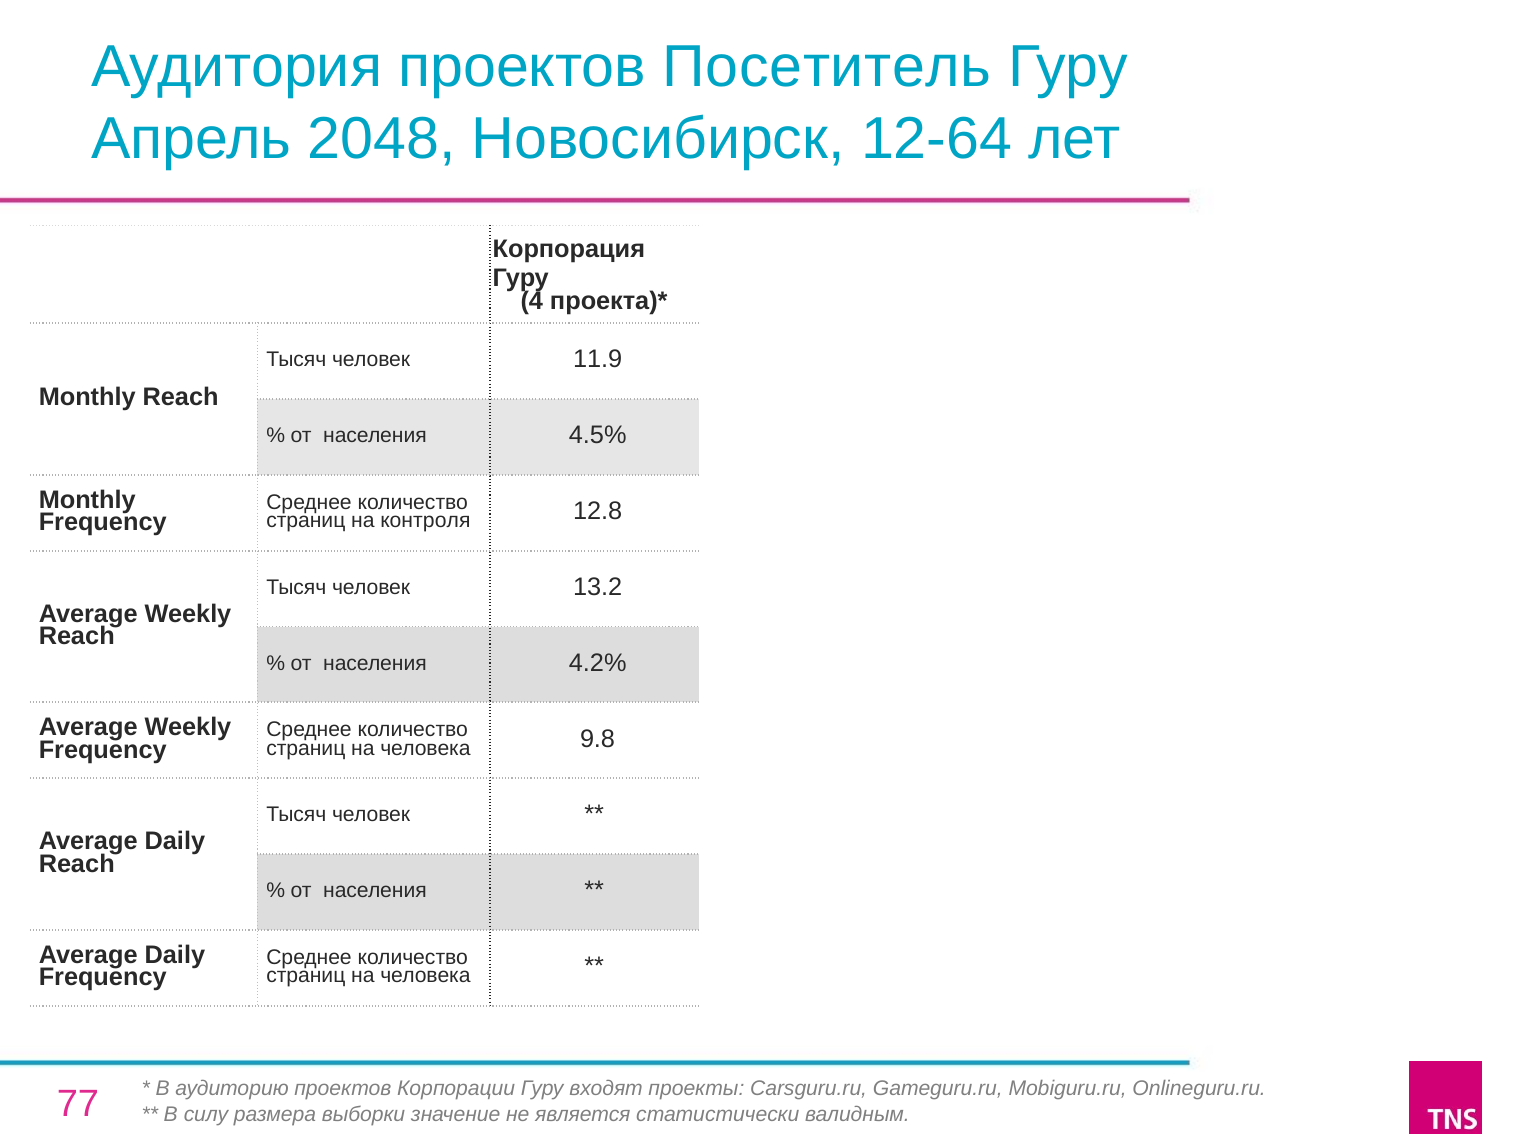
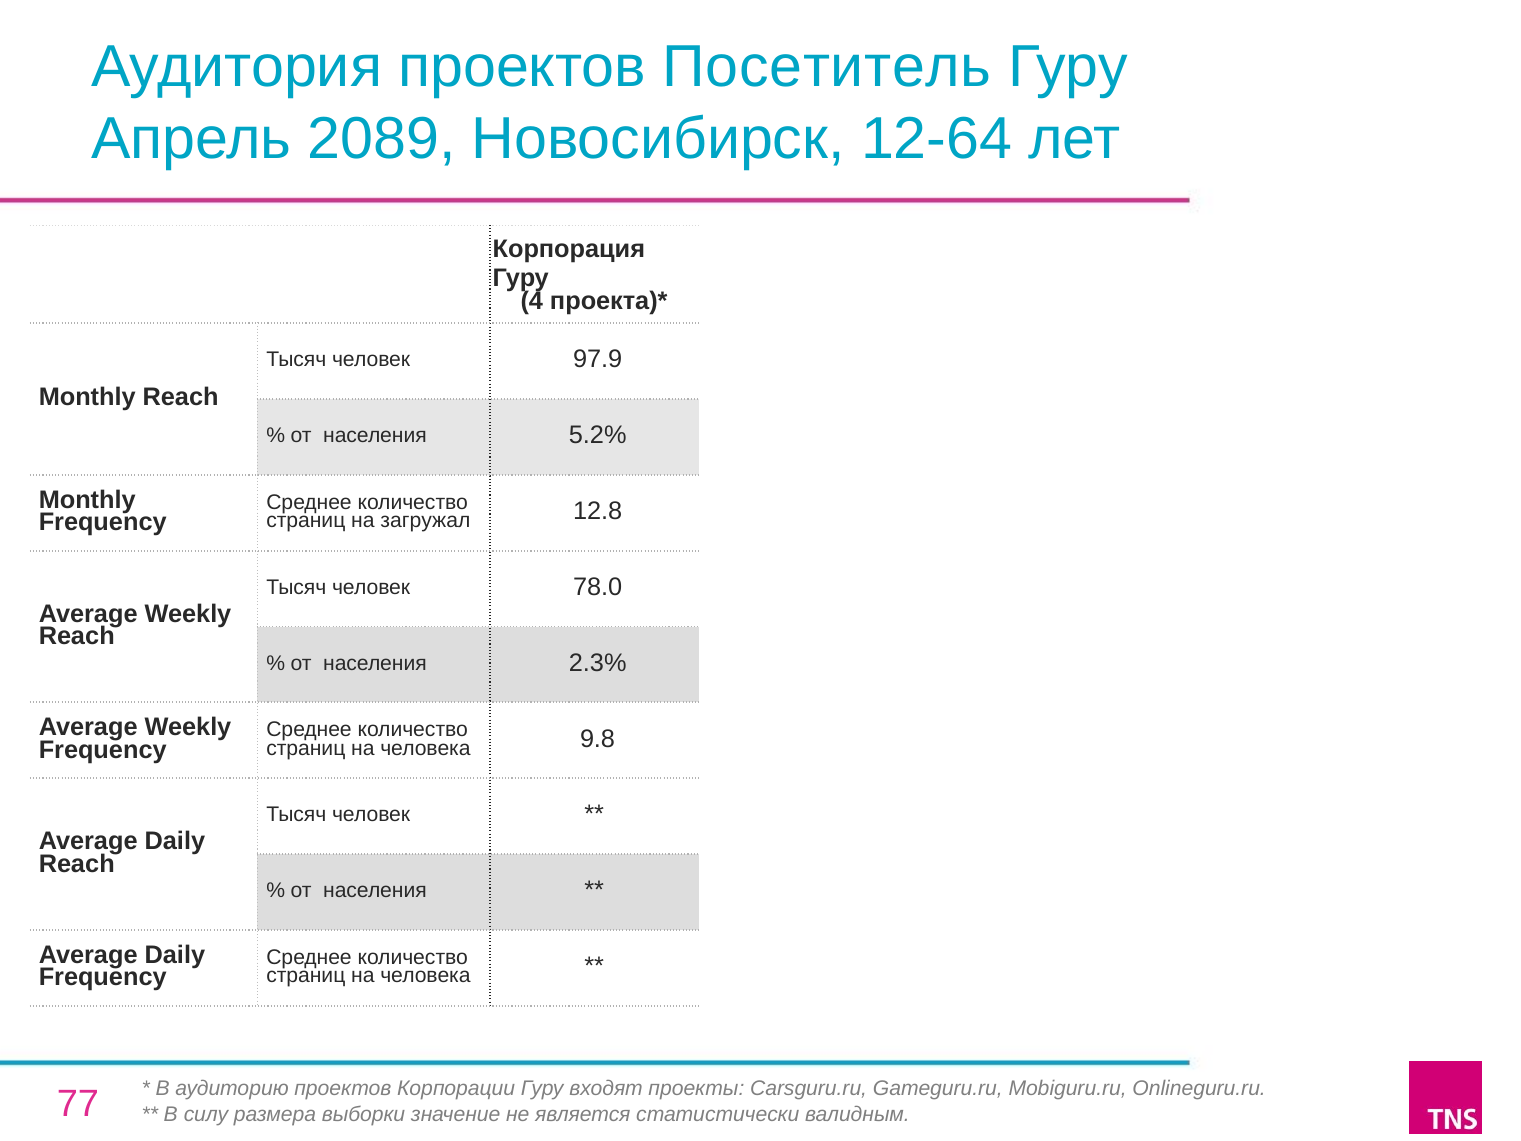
2048: 2048 -> 2089
11.9: 11.9 -> 97.9
4.5%: 4.5% -> 5.2%
контроля: контроля -> загружал
13.2: 13.2 -> 78.0
4.2%: 4.2% -> 2.3%
